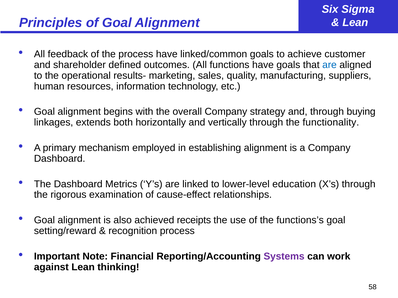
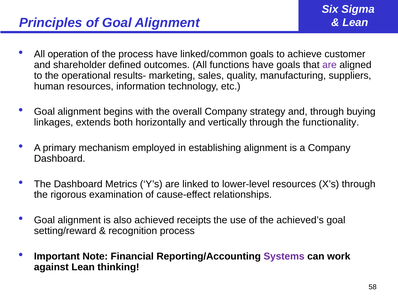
feedback: feedback -> operation
are at (330, 65) colour: blue -> purple
lower-level education: education -> resources
functions’s: functions’s -> achieved’s
